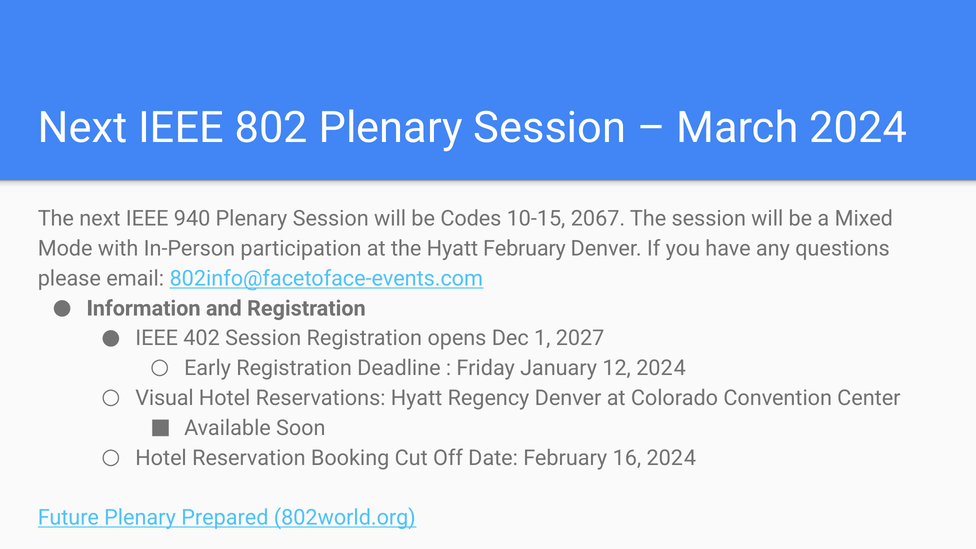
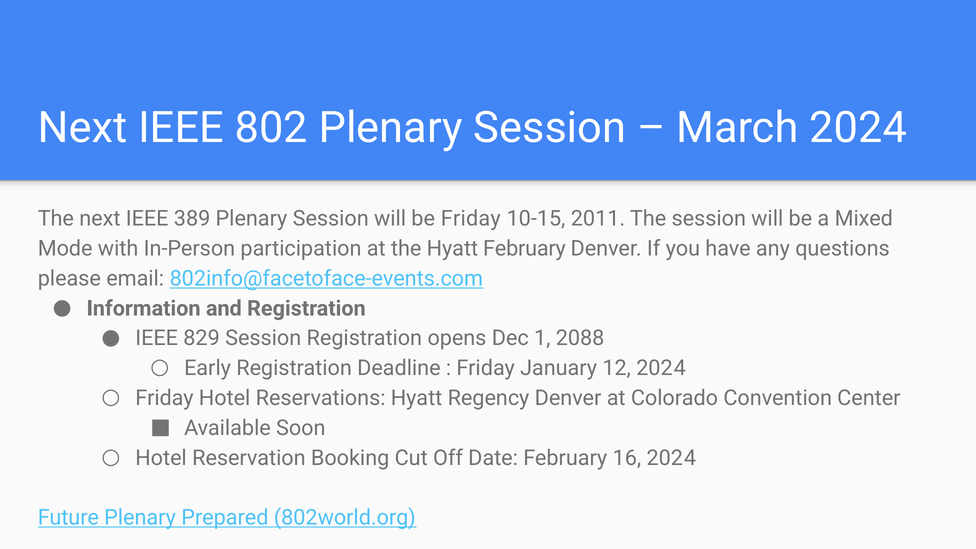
940: 940 -> 389
be Codes: Codes -> Friday
2067: 2067 -> 2011
402: 402 -> 829
2027: 2027 -> 2088
Visual at (165, 398): Visual -> Friday
